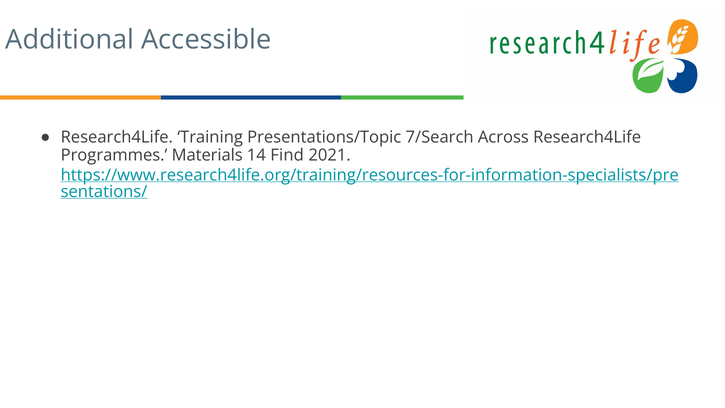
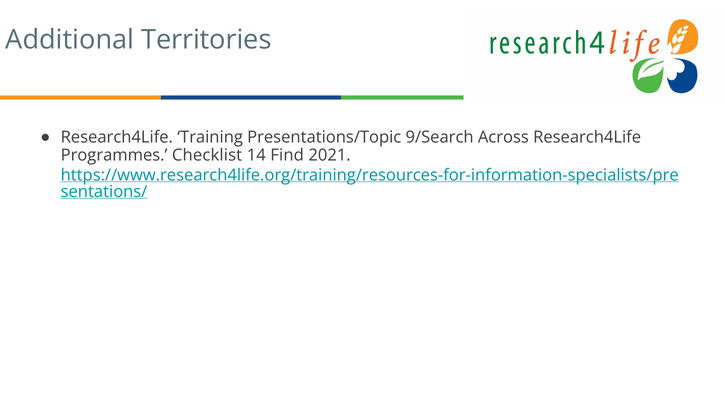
Accessible: Accessible -> Territories
7/Search: 7/Search -> 9/Search
Materials: Materials -> Checklist
